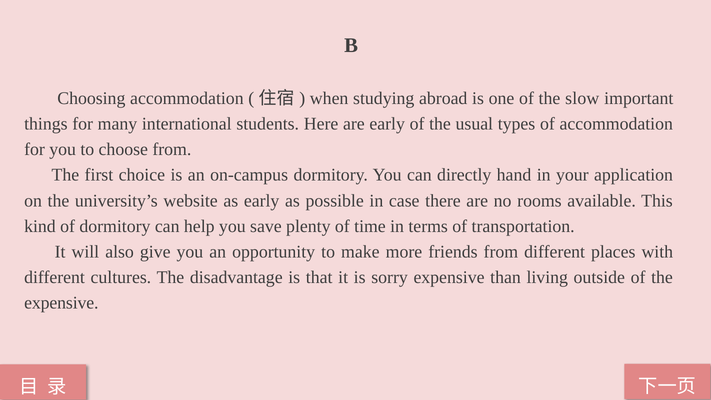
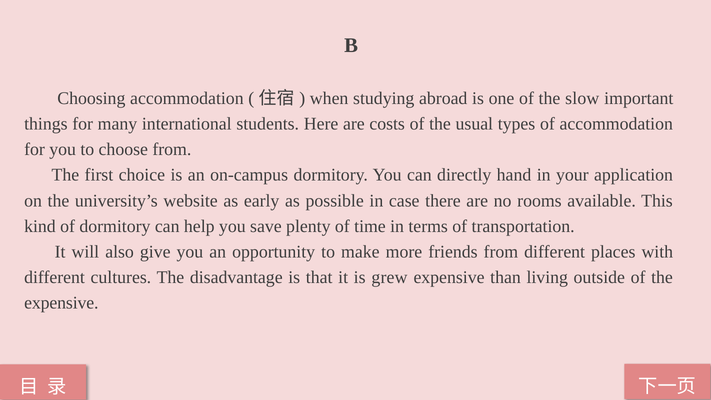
are early: early -> costs
sorry: sorry -> grew
